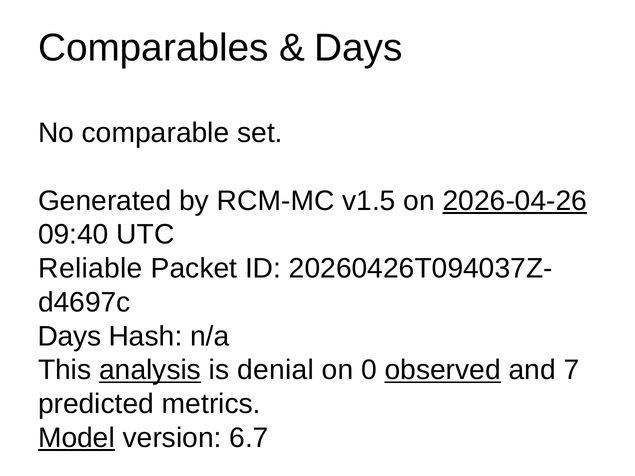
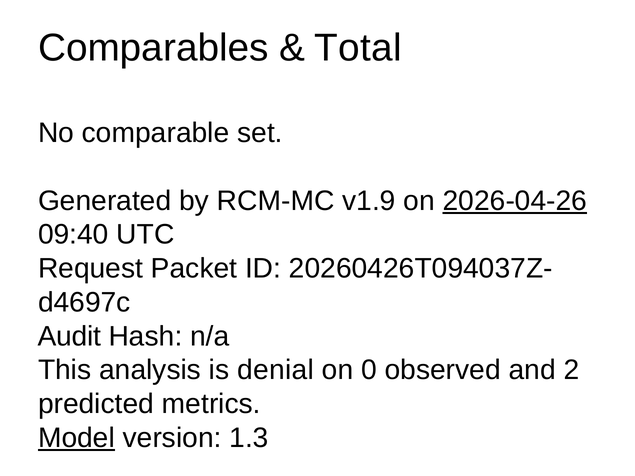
Days at (358, 48): Days -> Total
v1.5: v1.5 -> v1.9
Reliable: Reliable -> Request
Days at (69, 336): Days -> Audit
analysis underline: present -> none
observed underline: present -> none
7: 7 -> 2
6.7: 6.7 -> 1.3
